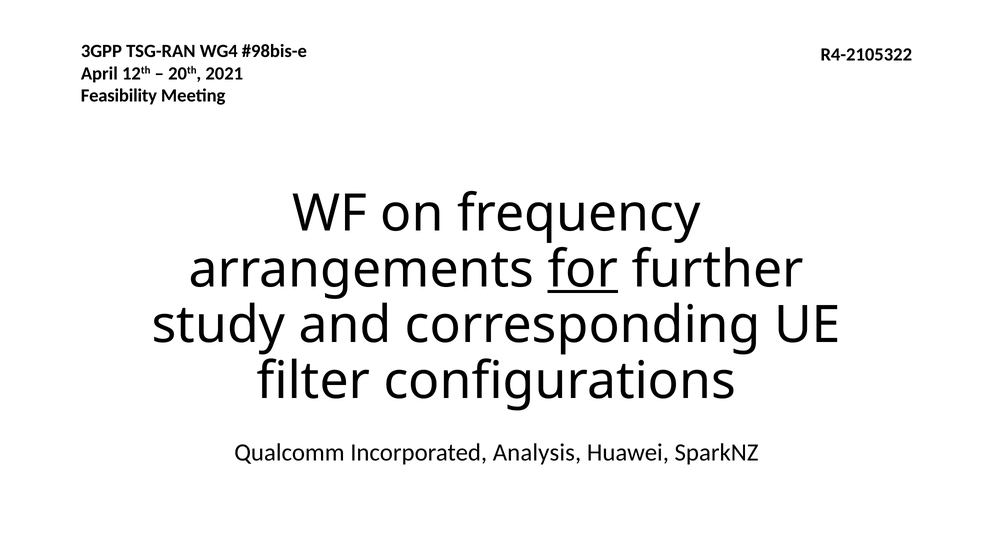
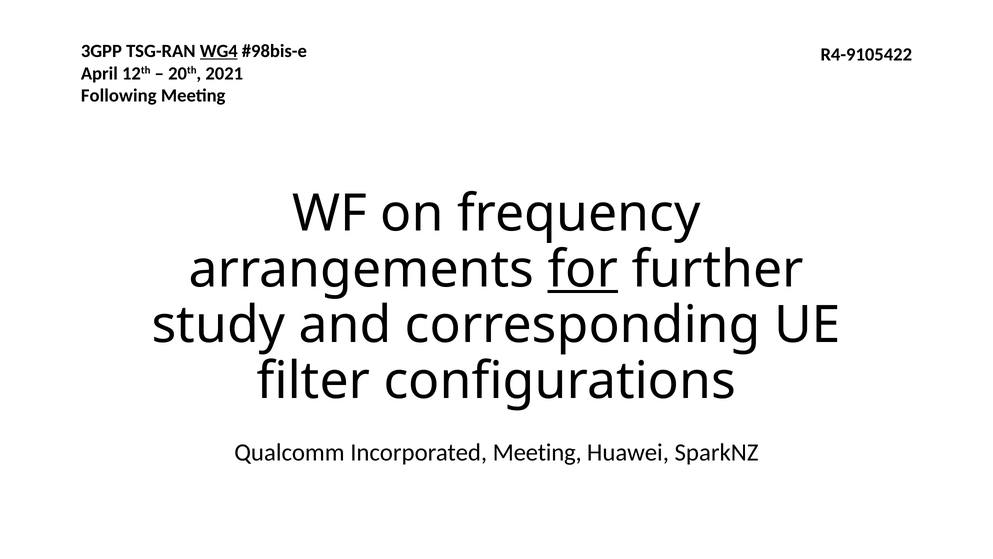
WG4 underline: none -> present
R4-2105322: R4-2105322 -> R4-9105422
Feasibility: Feasibility -> Following
Incorporated Analysis: Analysis -> Meeting
